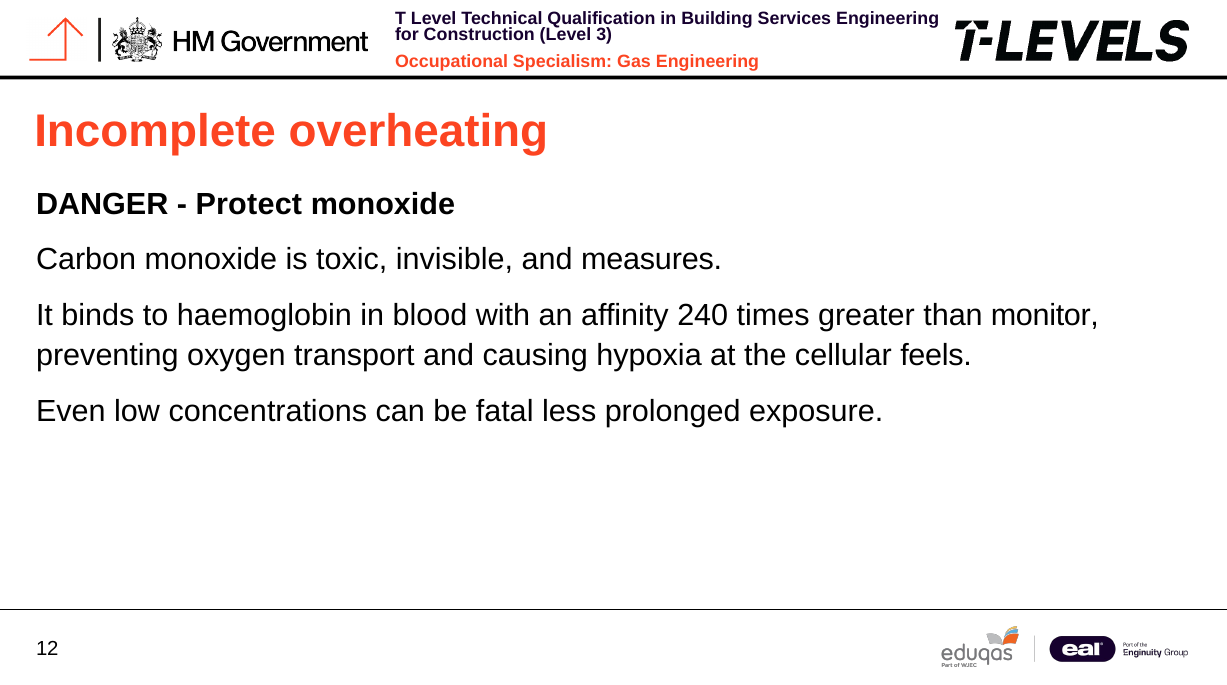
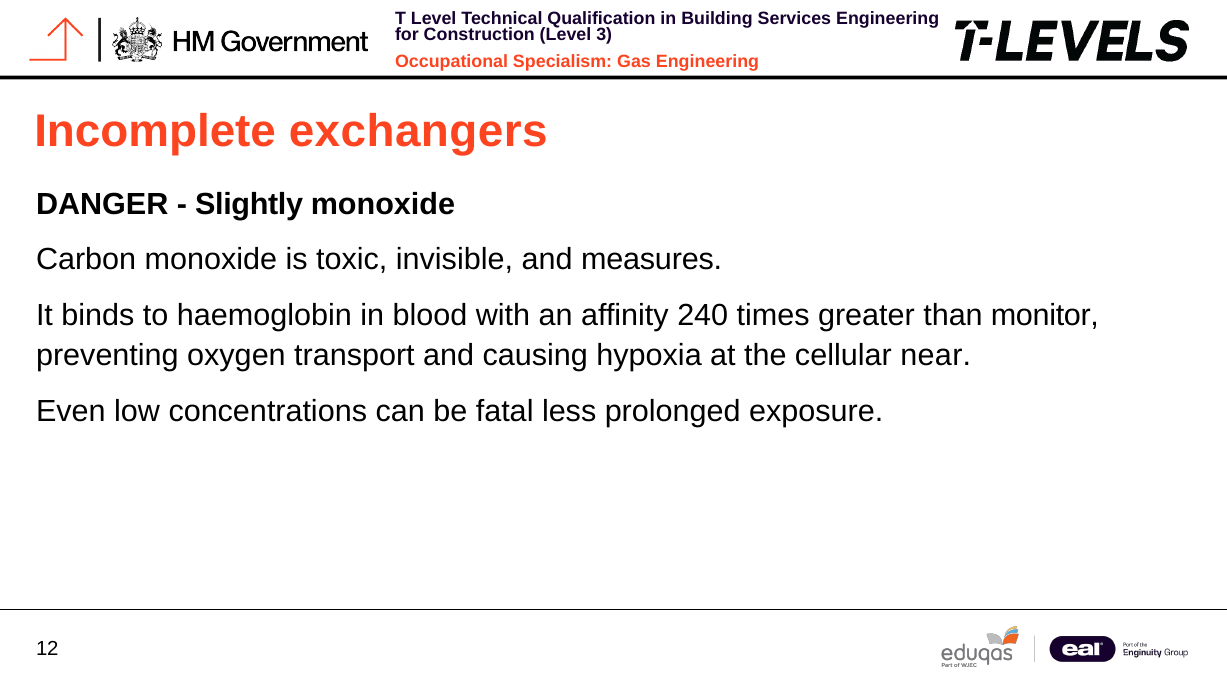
overheating: overheating -> exchangers
Protect: Protect -> Slightly
feels: feels -> near
